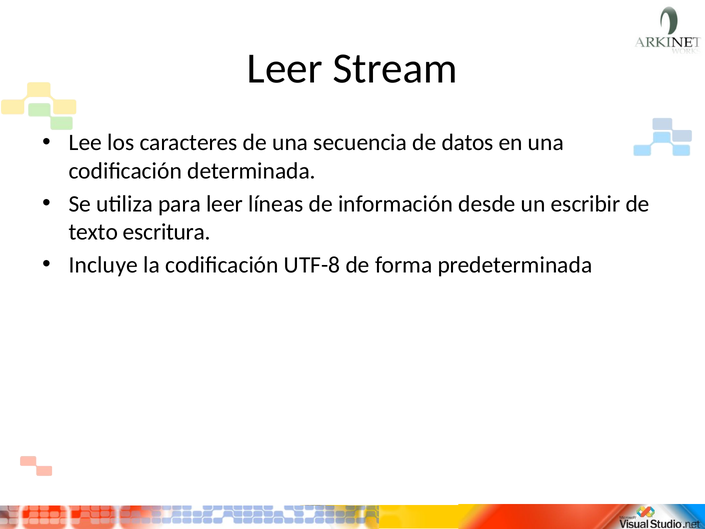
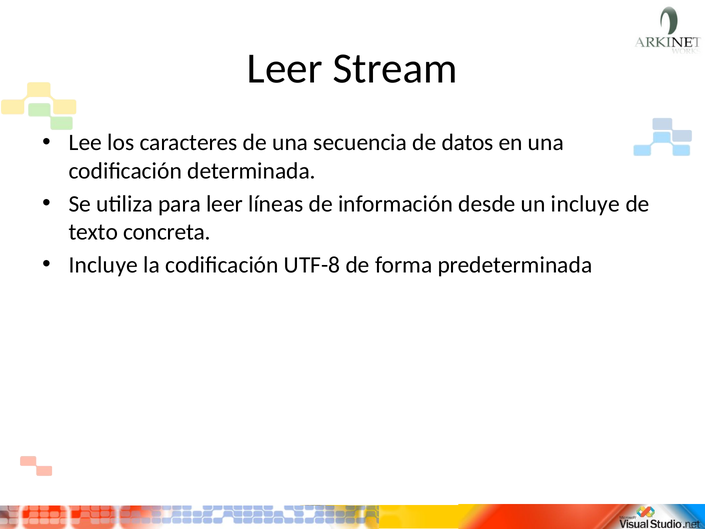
un escribir: escribir -> incluye
escritura: escritura -> concreta
